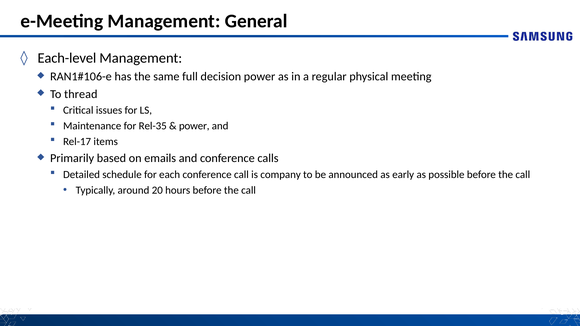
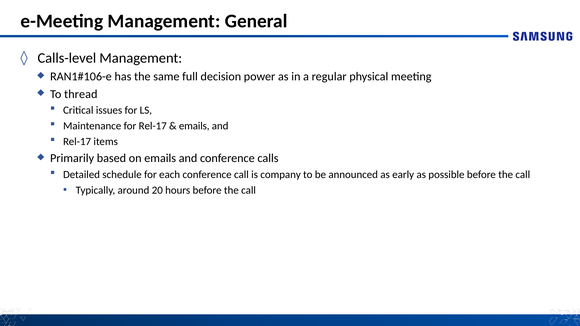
Each-level: Each-level -> Calls-level
for Rel-35: Rel-35 -> Rel-17
power at (194, 126): power -> emails
